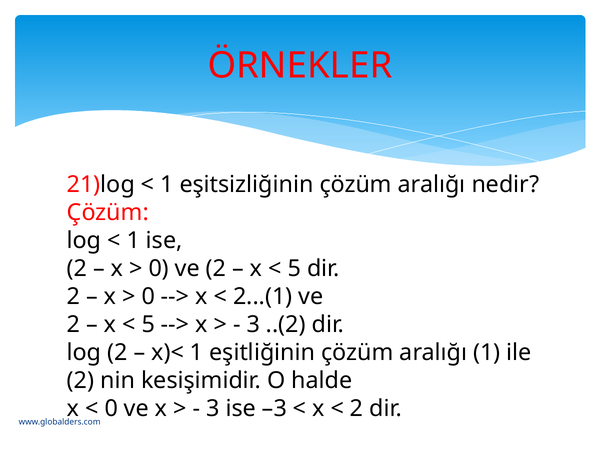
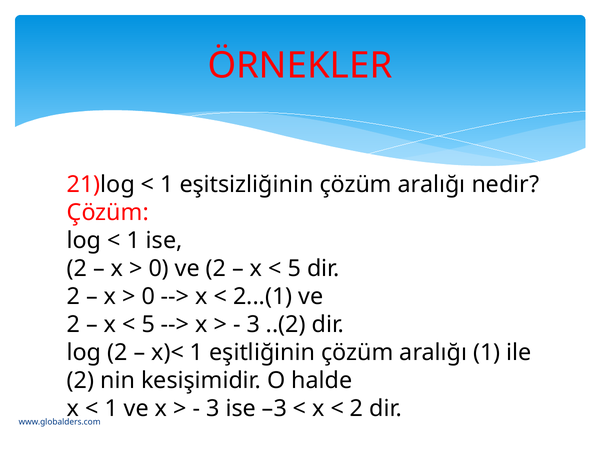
0 at (111, 409): 0 -> 1
